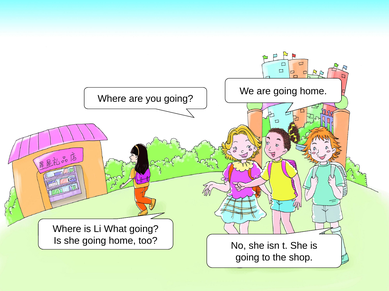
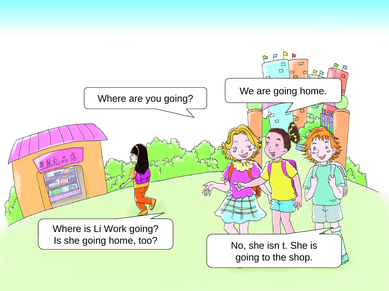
What: What -> Work
